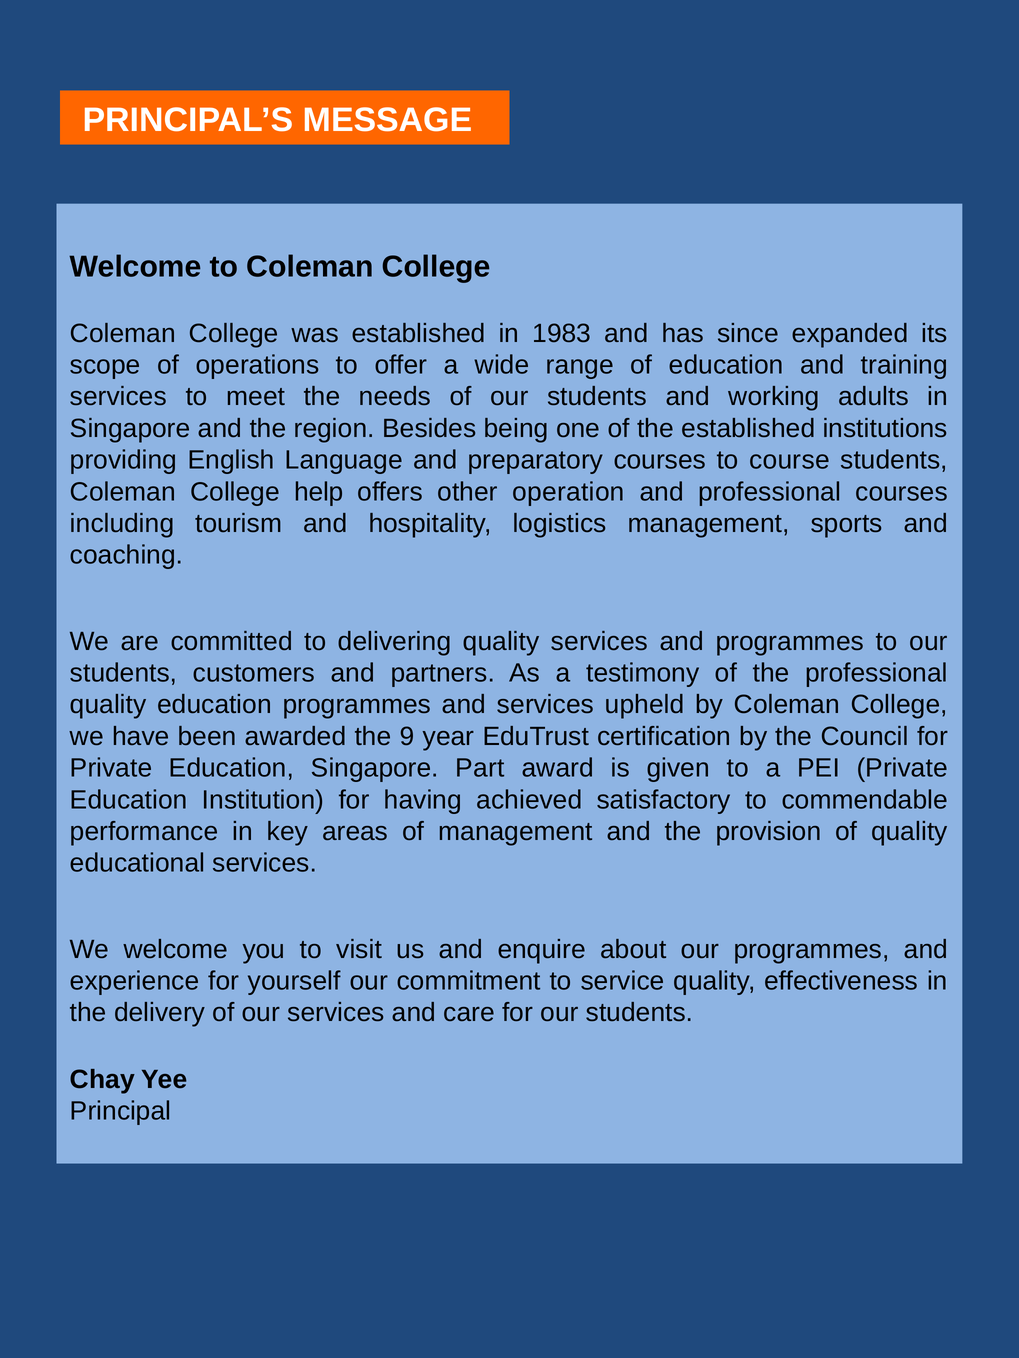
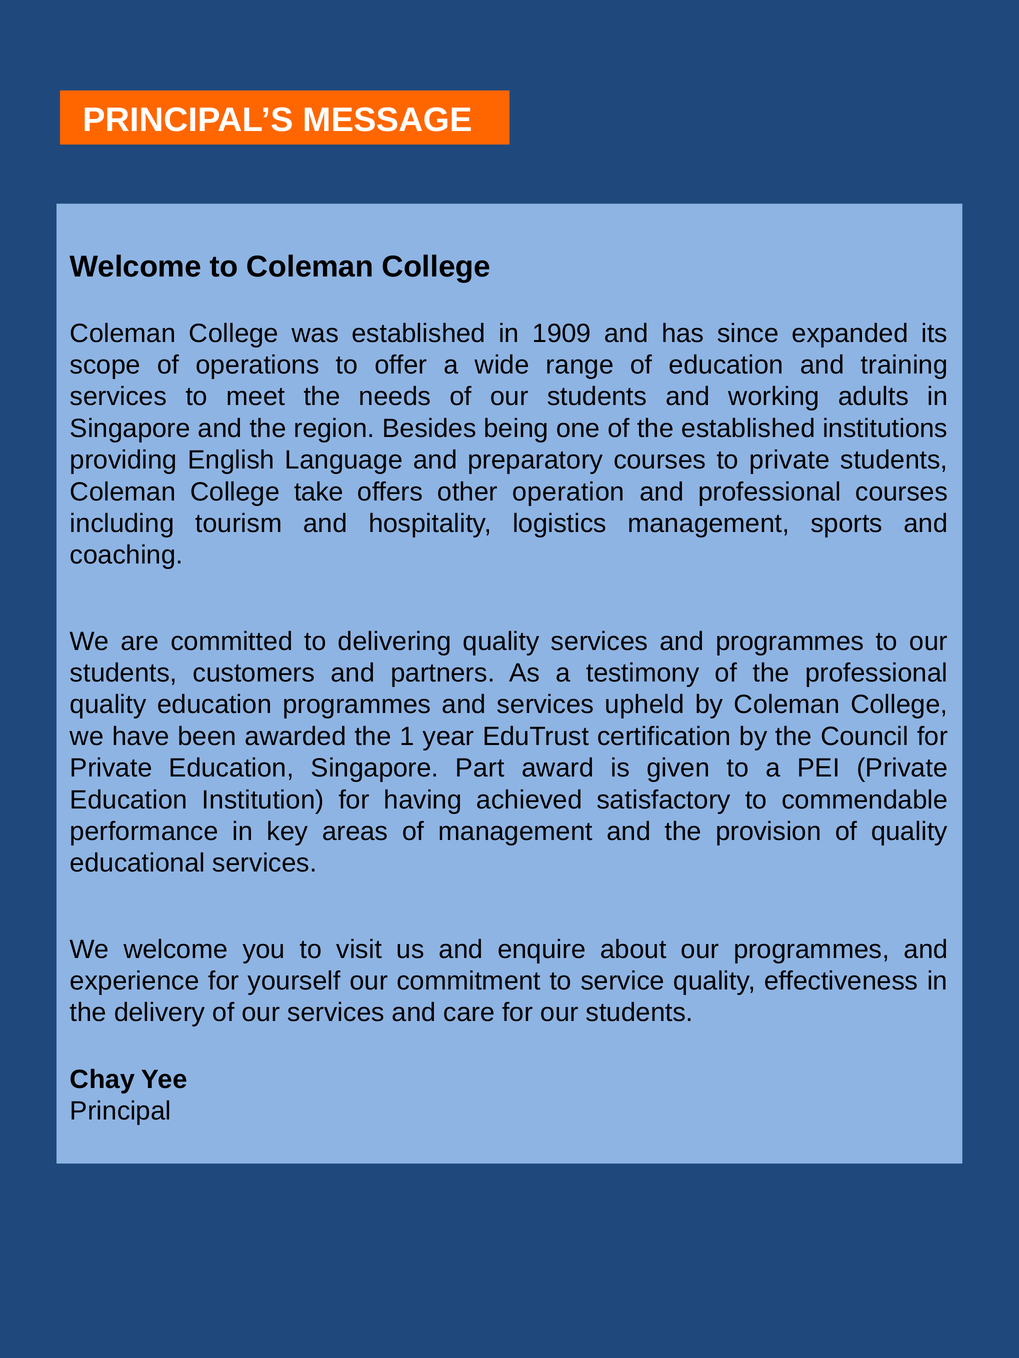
1983: 1983 -> 1909
to course: course -> private
help: help -> take
9: 9 -> 1
